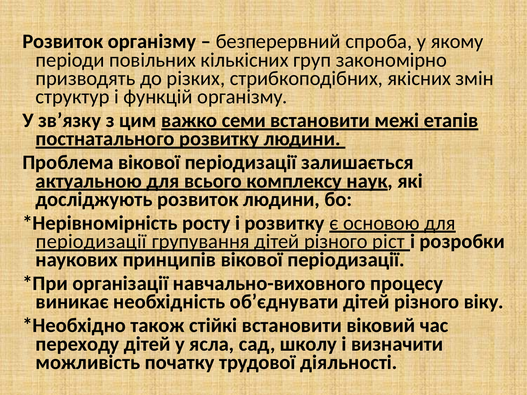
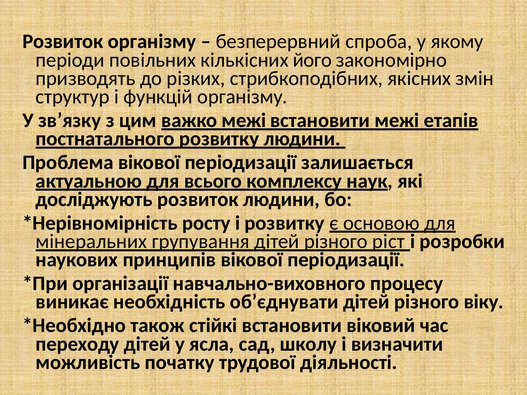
груп: груп -> його
важко семи: семи -> межі
періодизації at (91, 242): періодизації -> мінеральних
